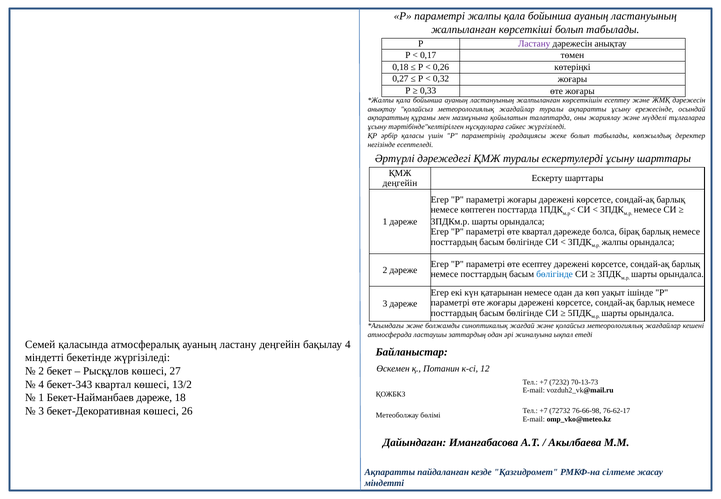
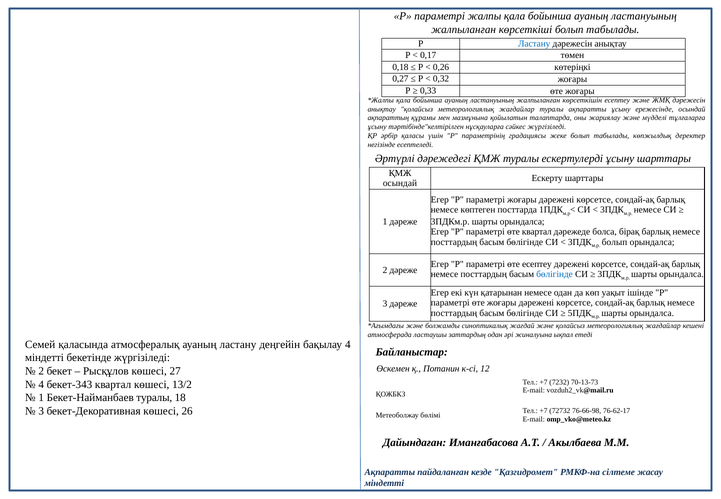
Ластану at (534, 44) colour: purple -> blue
деңгейін at (400, 183): деңгейін -> осындай
жалпы at (615, 242): жалпы -> болып
Бекет-Найманбаев дәреже: дәреже -> туралы
